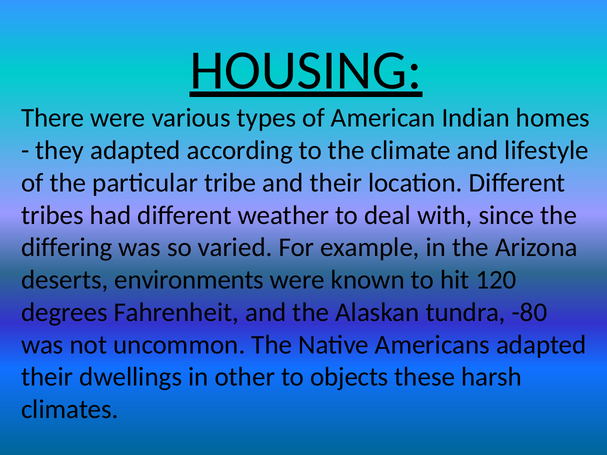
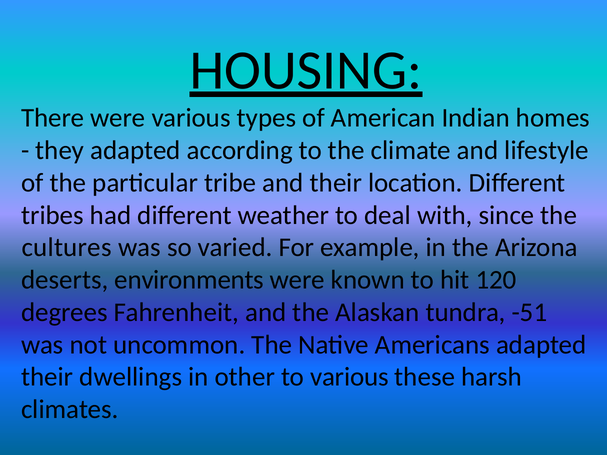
differing: differing -> cultures
-80: -80 -> -51
to objects: objects -> various
